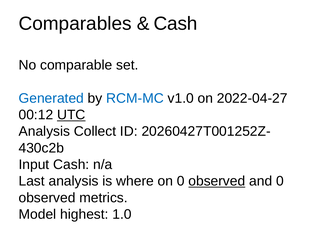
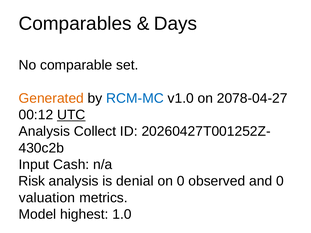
Cash at (176, 24): Cash -> Days
Generated colour: blue -> orange
2022-04-27: 2022-04-27 -> 2078-04-27
Last: Last -> Risk
where: where -> denial
observed at (217, 181) underline: present -> none
observed at (47, 198): observed -> valuation
